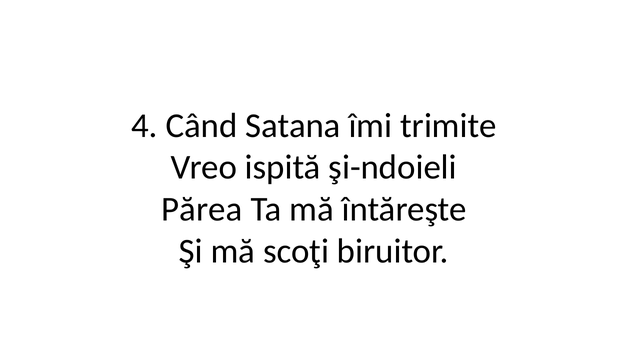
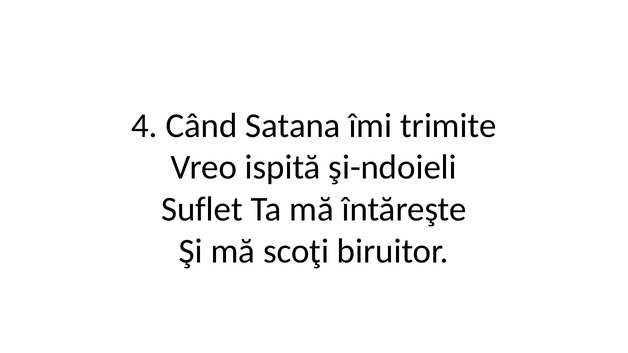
Părea: Părea -> Suflet
